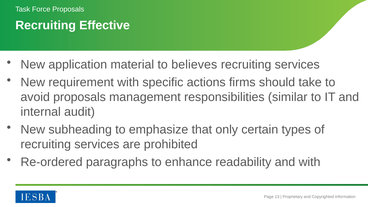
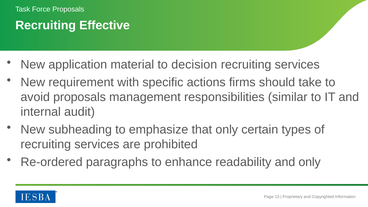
believes: believes -> decision
and with: with -> only
